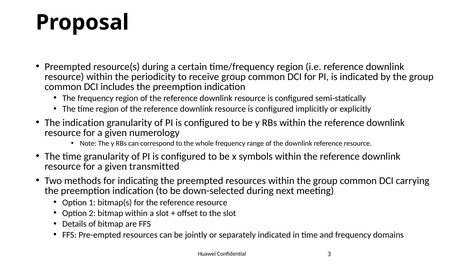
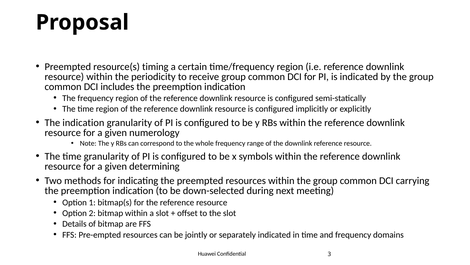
resource(s during: during -> timing
transmitted: transmitted -> determining
